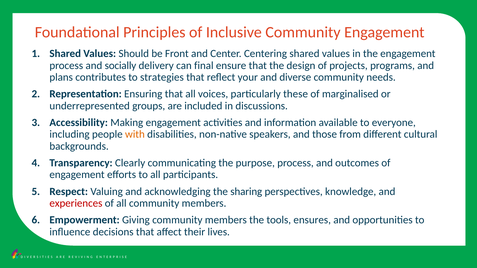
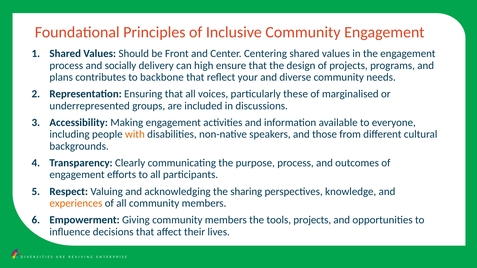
final: final -> high
strategies: strategies -> backbone
experiences colour: red -> orange
tools ensures: ensures -> projects
